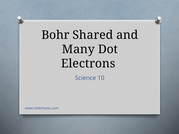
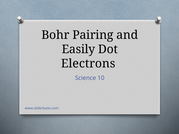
Shared: Shared -> Pairing
Many: Many -> Easily
